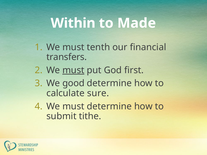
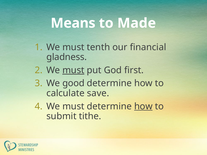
Within: Within -> Means
transfers: transfers -> gladness
sure: sure -> save
how at (143, 106) underline: none -> present
